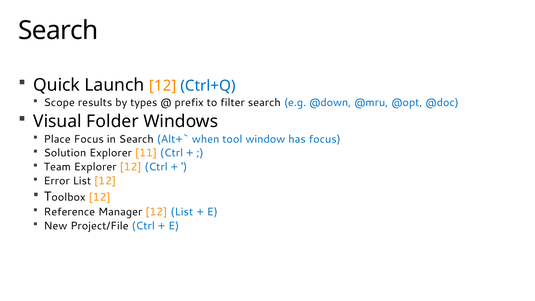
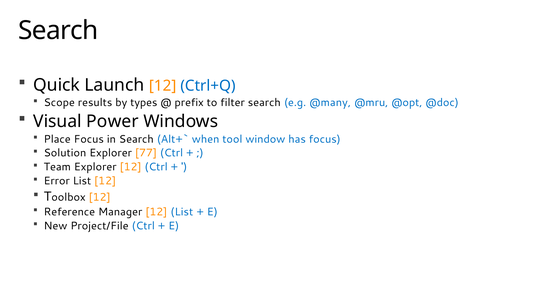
@down: @down -> @many
Folder: Folder -> Power
11: 11 -> 77
